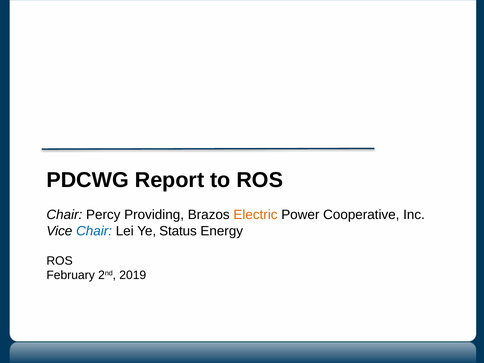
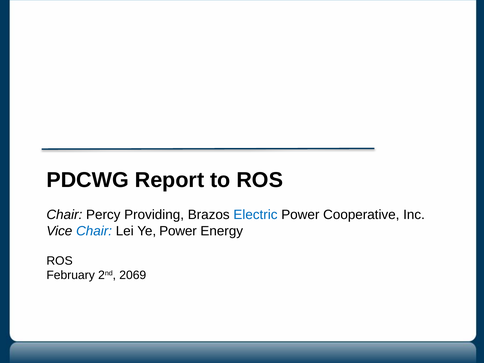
Electric colour: orange -> blue
Ye Status: Status -> Power
2019: 2019 -> 2069
